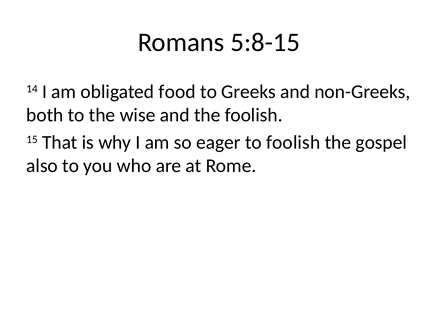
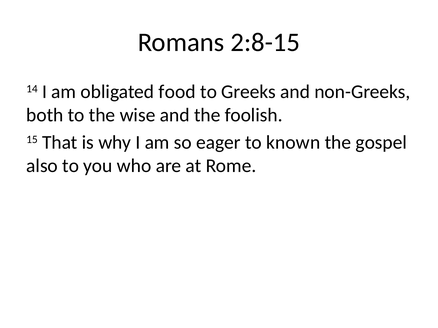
5:8-15: 5:8-15 -> 2:8-15
to foolish: foolish -> known
